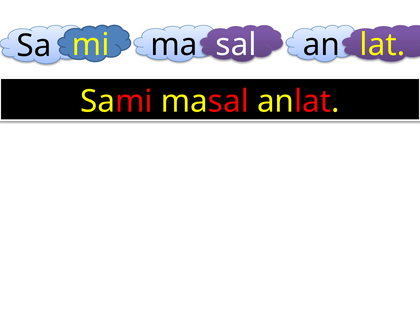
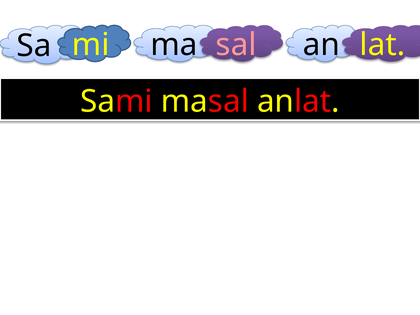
sal colour: white -> pink
